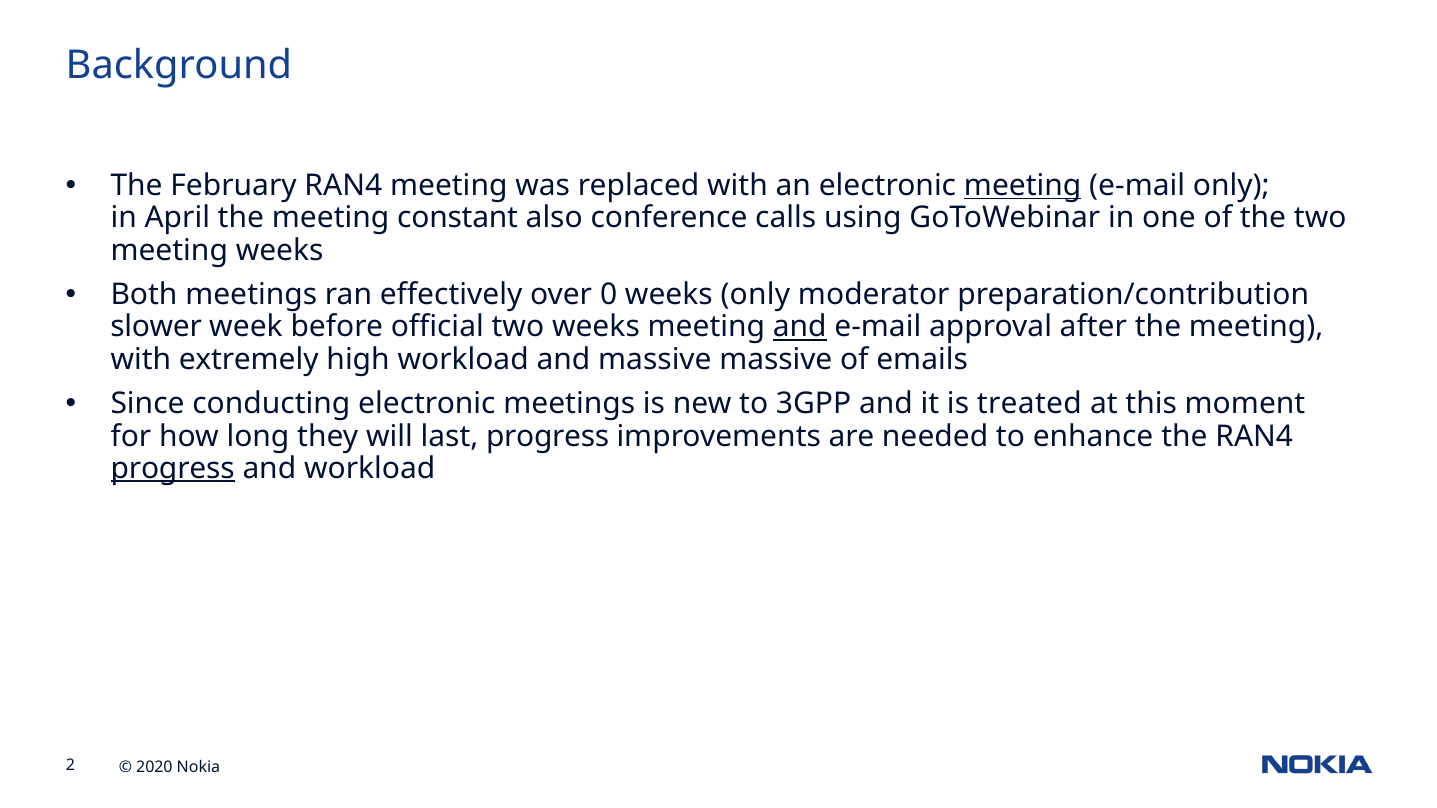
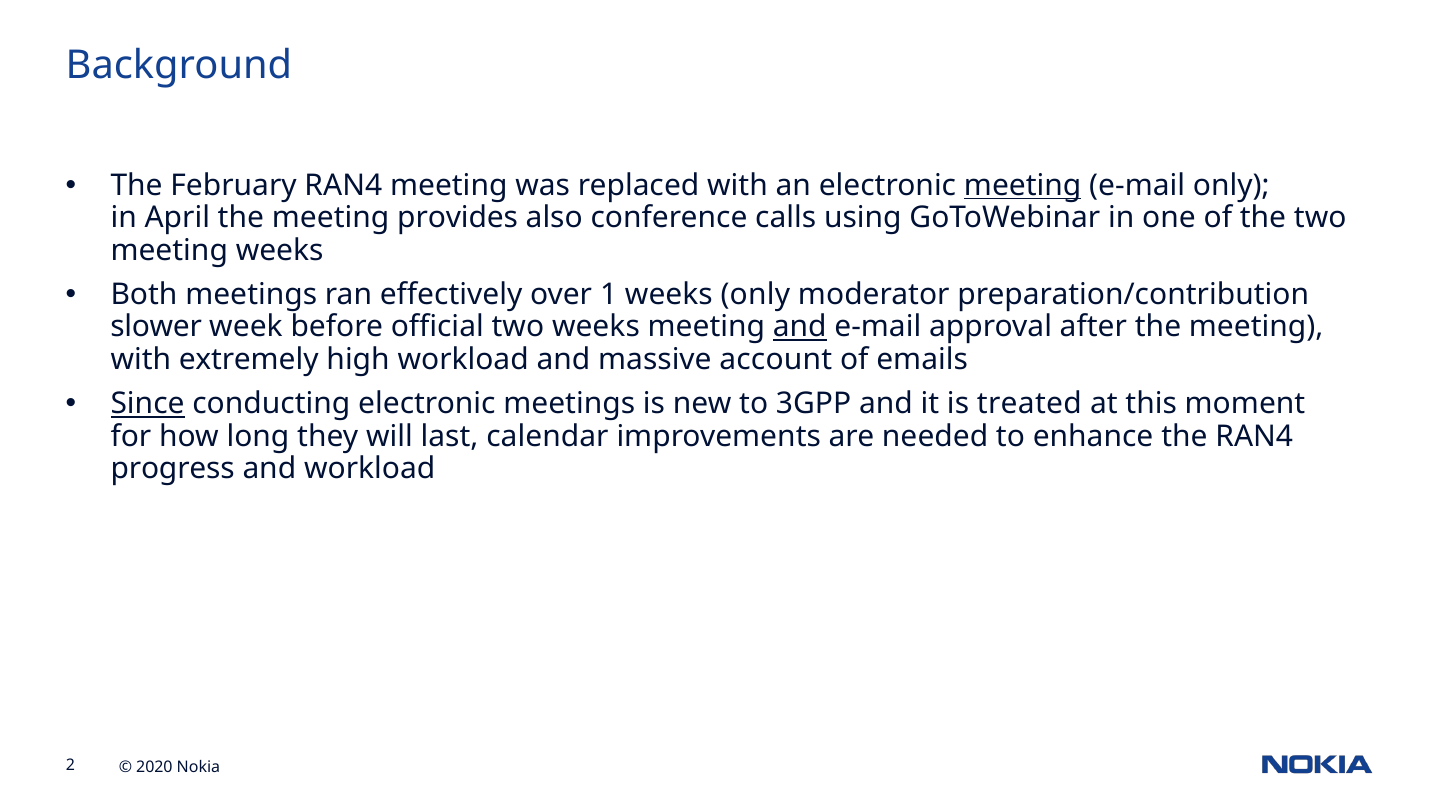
constant: constant -> provides
0: 0 -> 1
massive massive: massive -> account
Since underline: none -> present
last progress: progress -> calendar
progress at (173, 469) underline: present -> none
